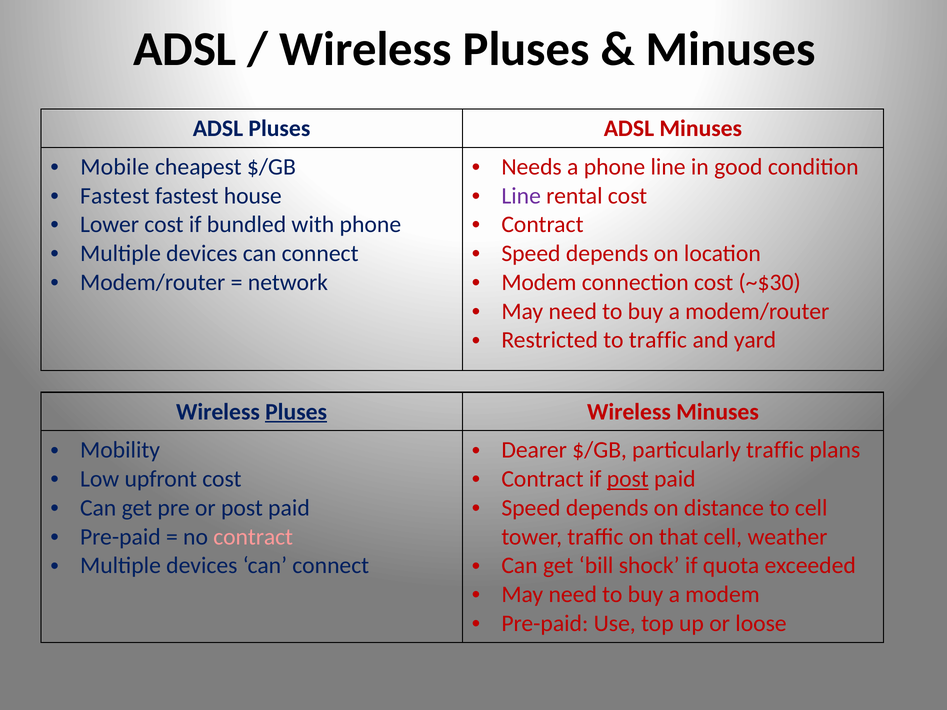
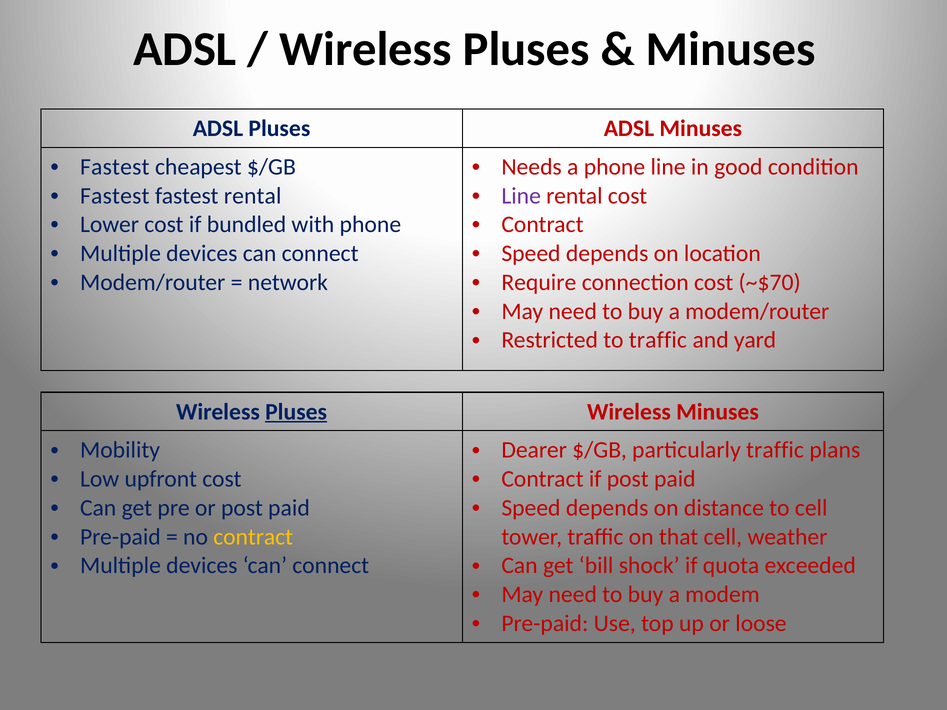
Mobile at (115, 167): Mobile -> Fastest
fastest house: house -> rental
Modem at (539, 282): Modem -> Require
~$30: ~$30 -> ~$70
post at (628, 479) underline: present -> none
contract at (253, 537) colour: pink -> yellow
